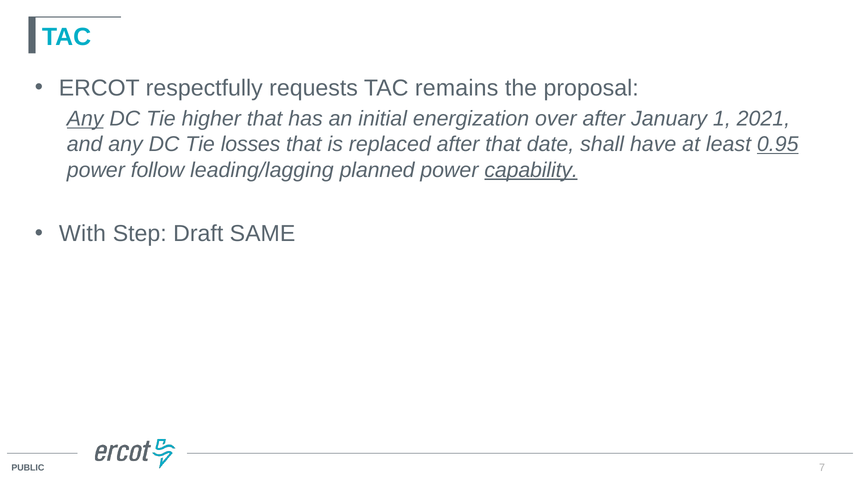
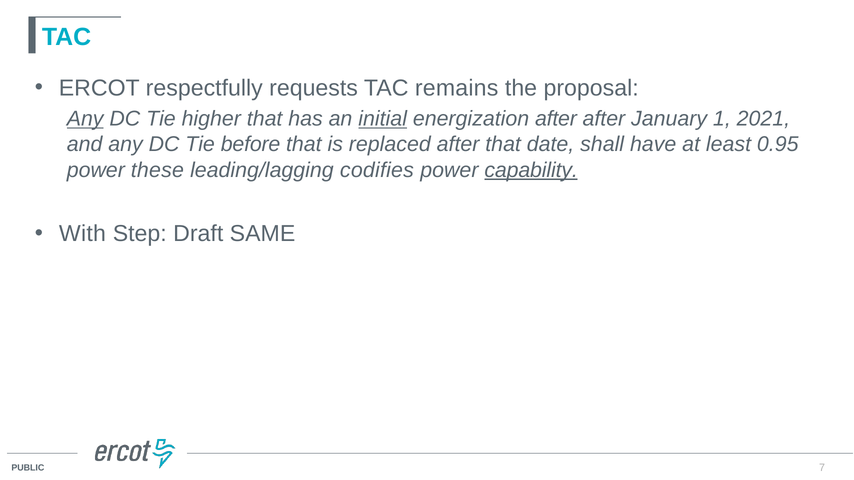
initial underline: none -> present
energization over: over -> after
losses: losses -> before
0.95 underline: present -> none
follow: follow -> these
planned: planned -> codifies
